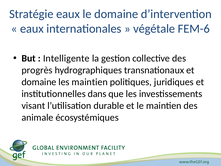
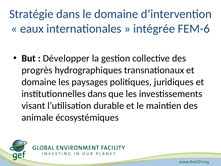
Stratégie eaux: eaux -> dans
végétale: végétale -> intégrée
Intelligente: Intelligente -> Développer
les maintien: maintien -> paysages
